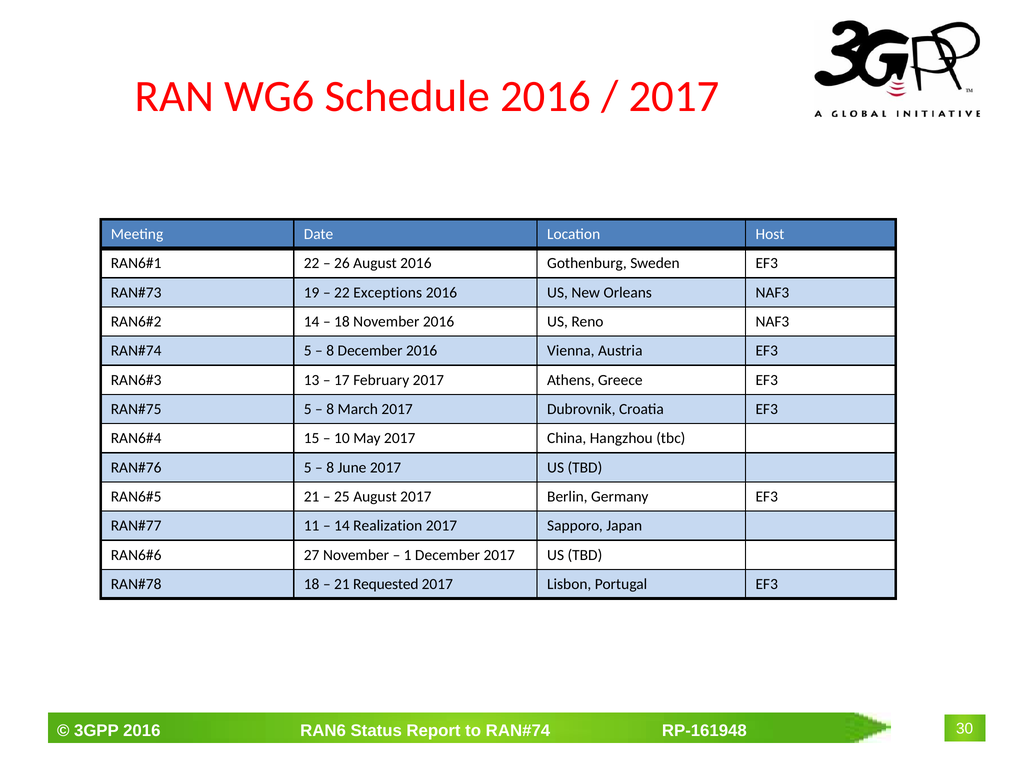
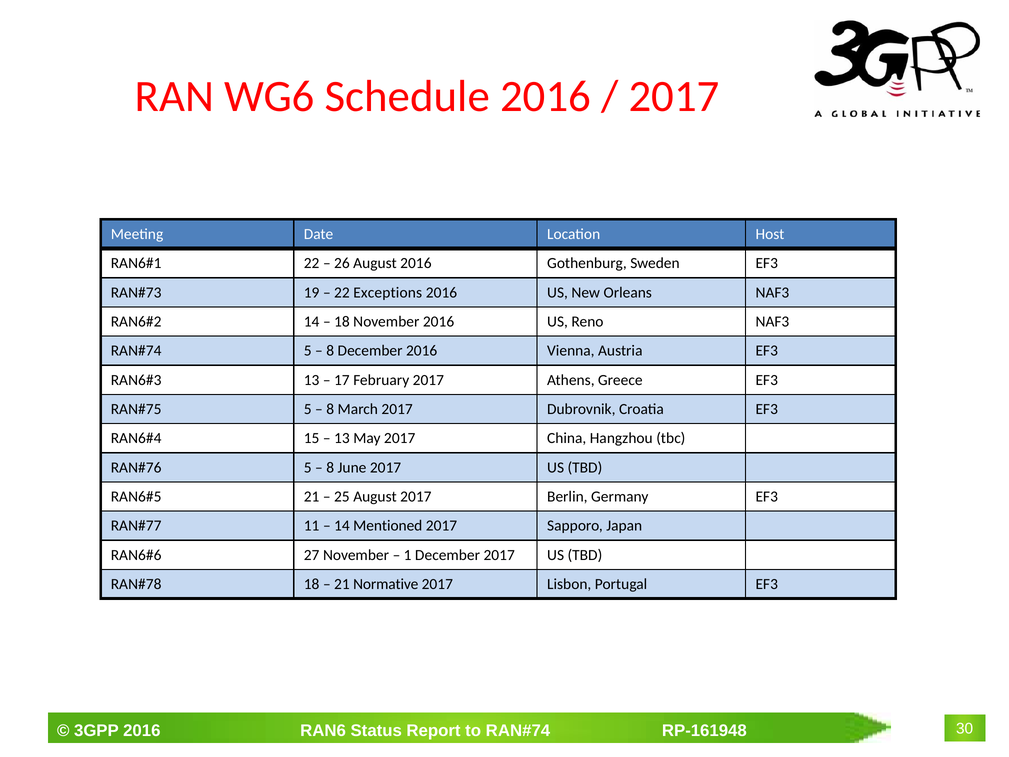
10 at (342, 438): 10 -> 13
Realization: Realization -> Mentioned
Requested: Requested -> Normative
